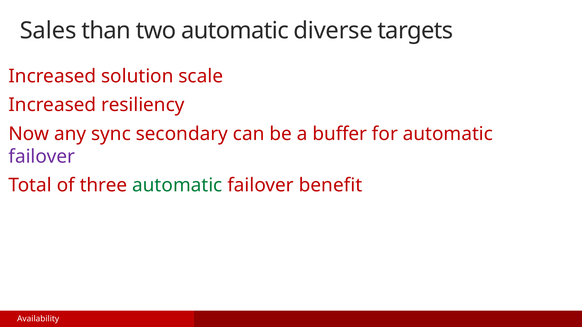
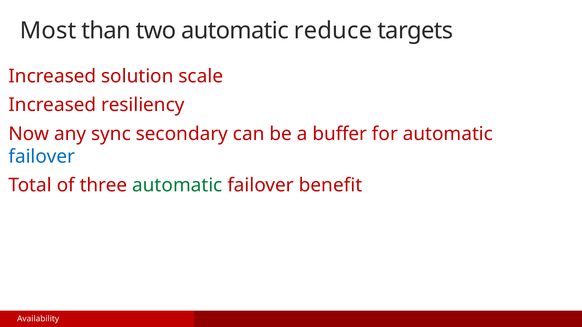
Sales: Sales -> Most
diverse: diverse -> reduce
failover at (42, 157) colour: purple -> blue
